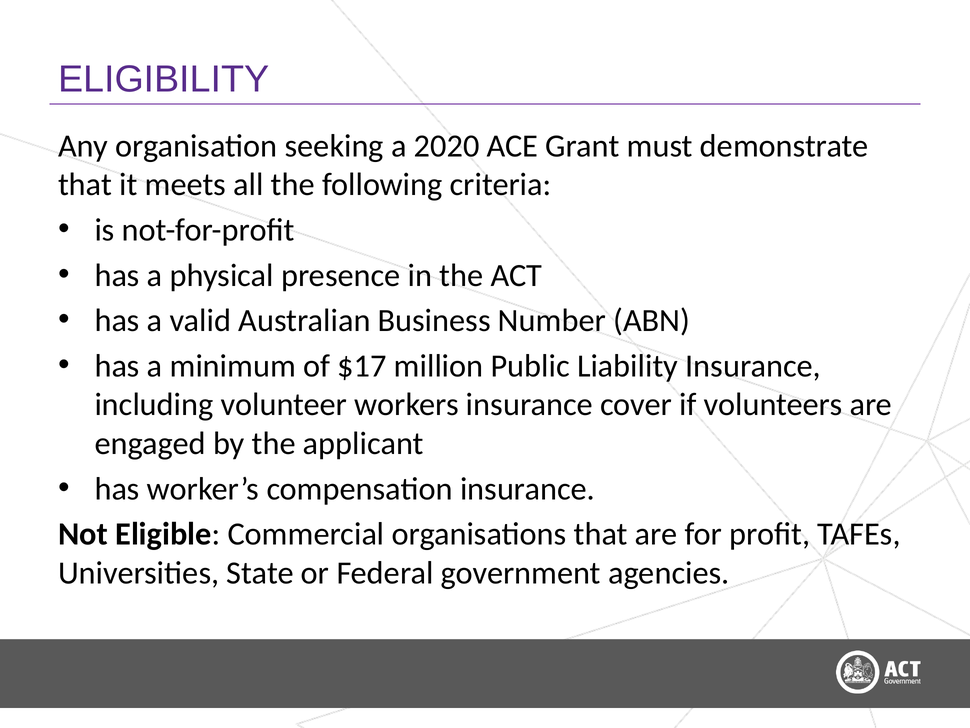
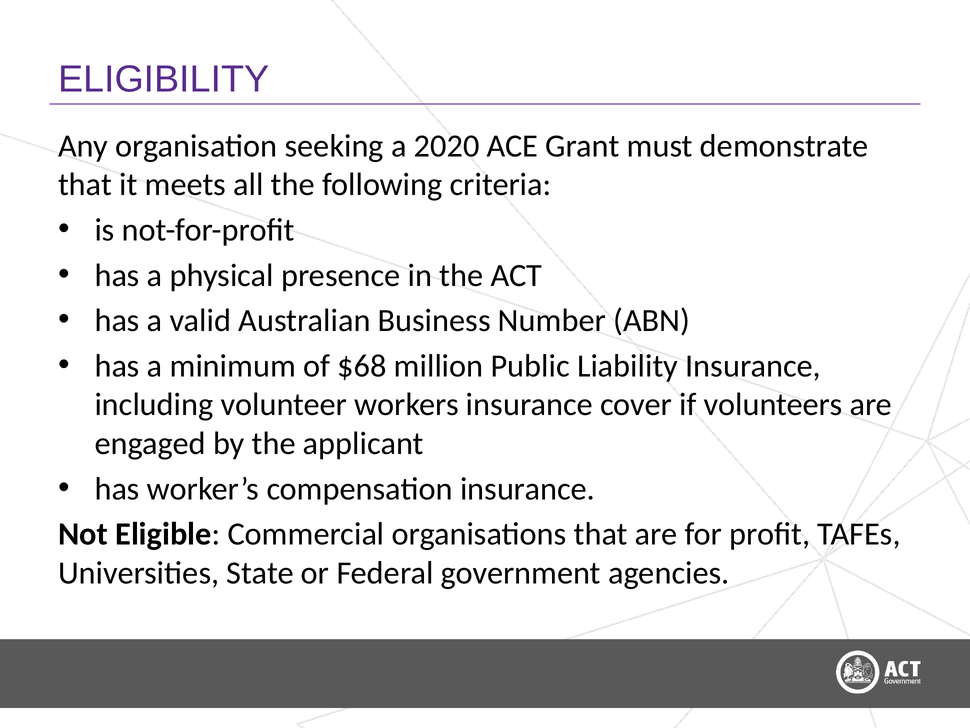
$17: $17 -> $68
